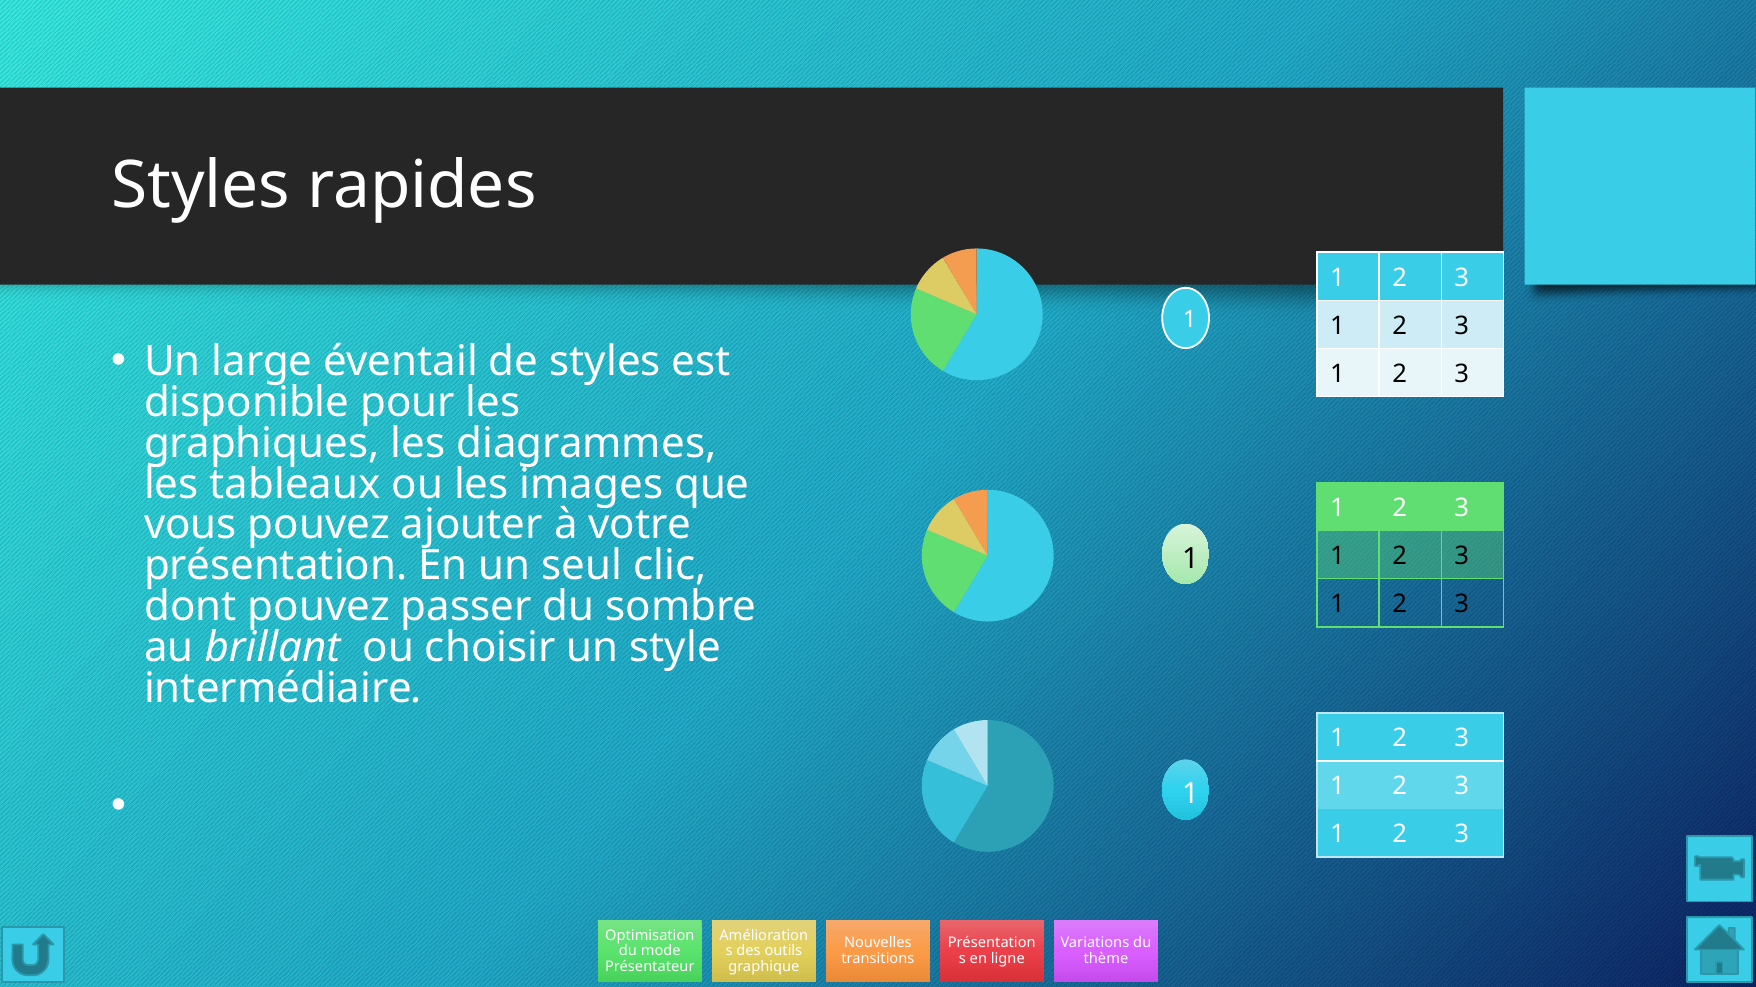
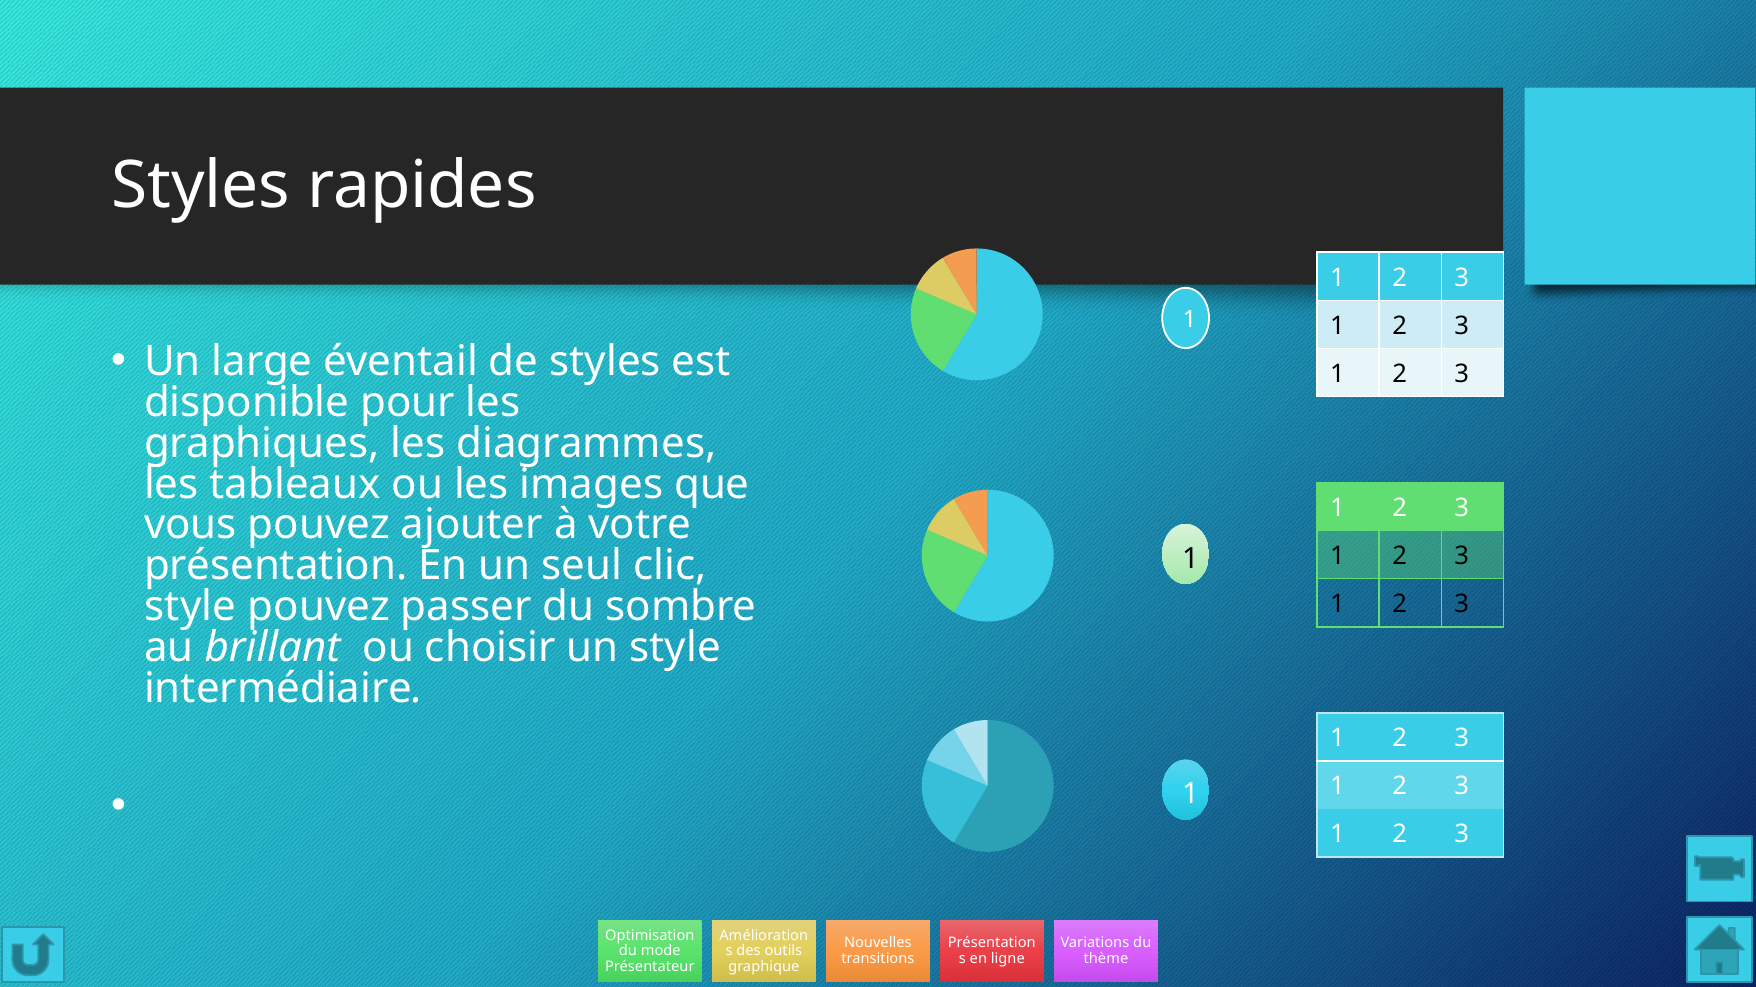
dont at (190, 607): dont -> style
